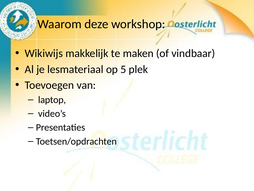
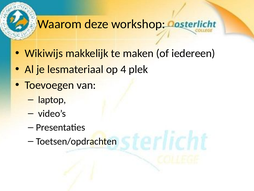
vindbaar: vindbaar -> iedereen
5: 5 -> 4
